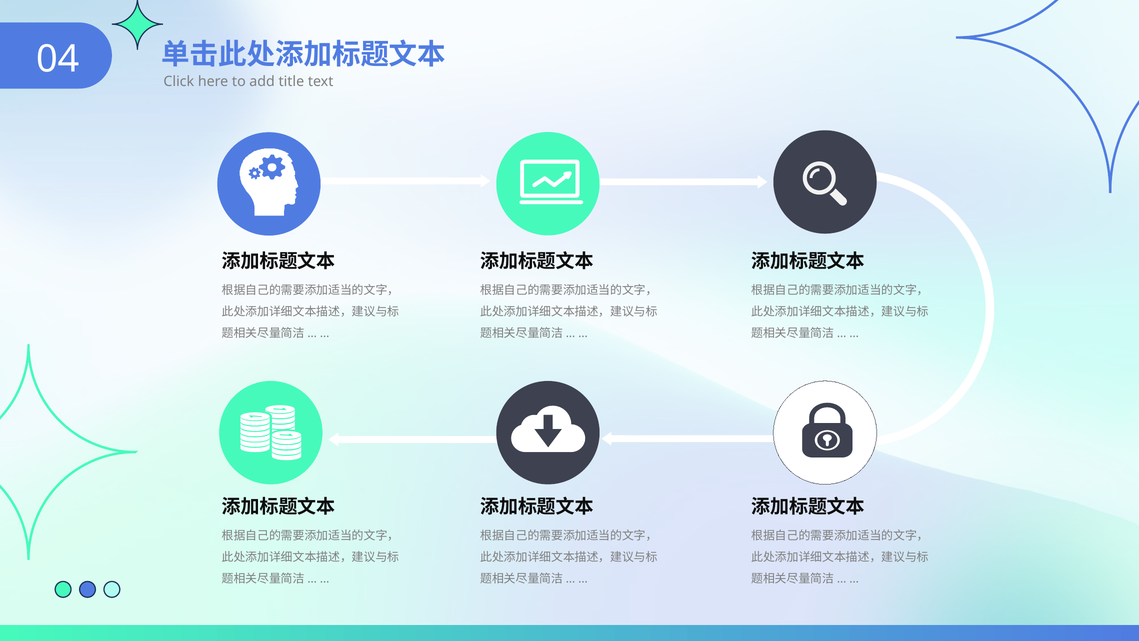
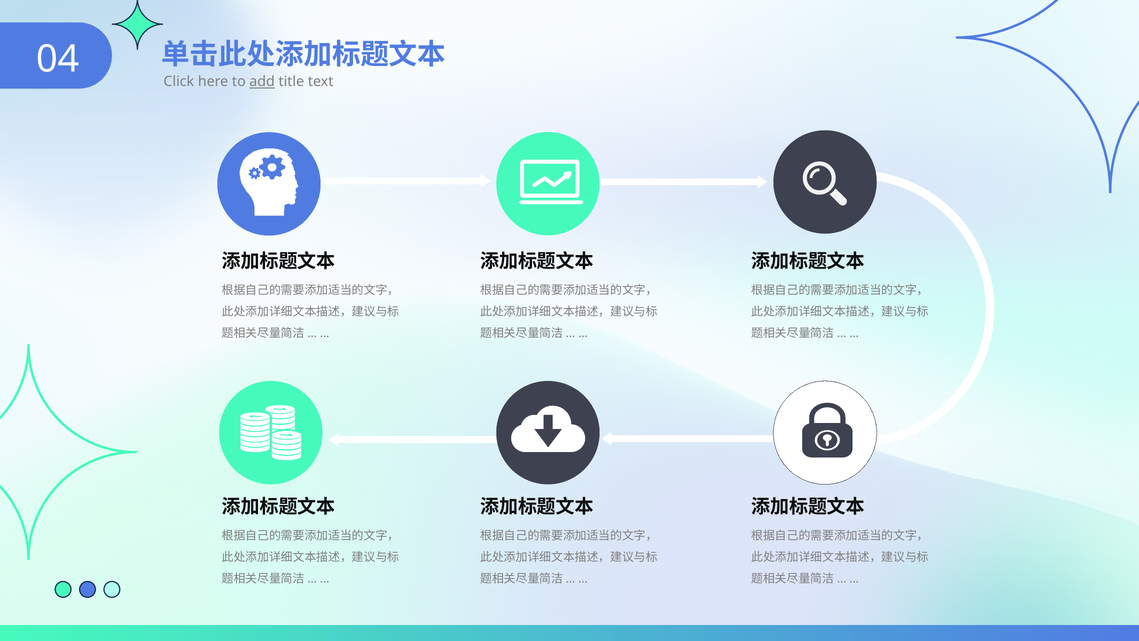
add underline: none -> present
